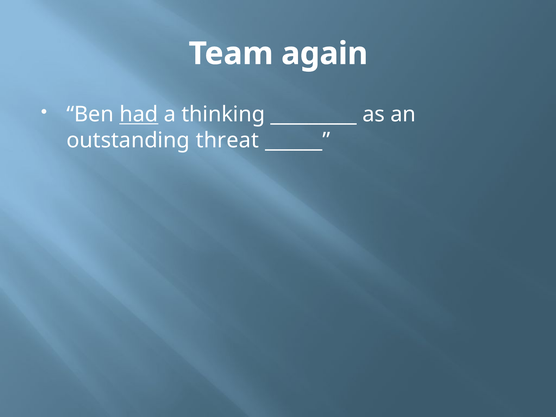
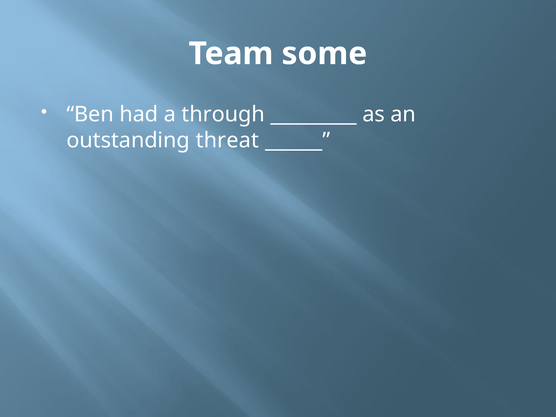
again: again -> some
had underline: present -> none
thinking: thinking -> through
